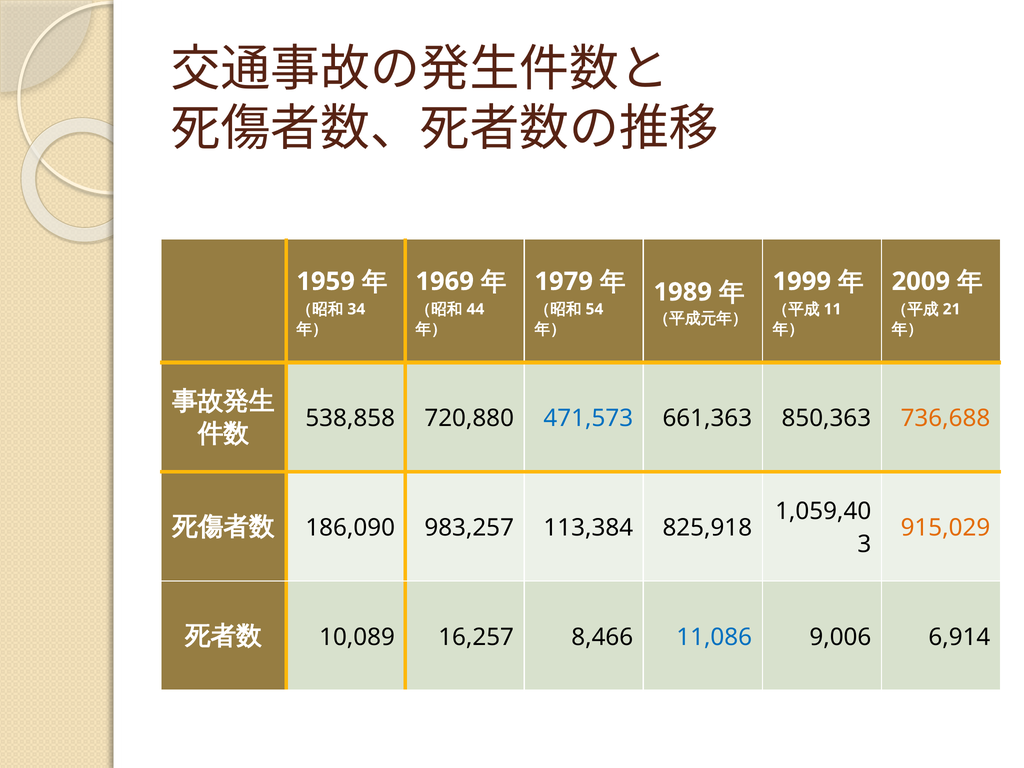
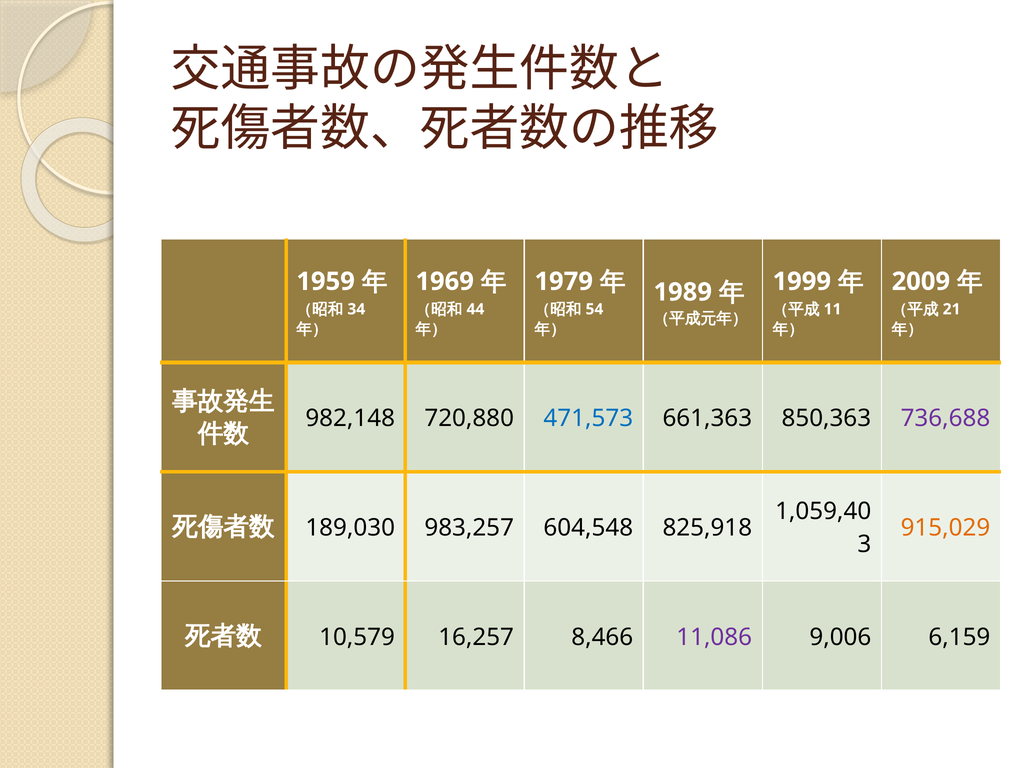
538,858: 538,858 -> 982,148
736,688 colour: orange -> purple
186,090: 186,090 -> 189,030
113,384: 113,384 -> 604,548
10,089: 10,089 -> 10,579
11,086 colour: blue -> purple
6,914: 6,914 -> 6,159
